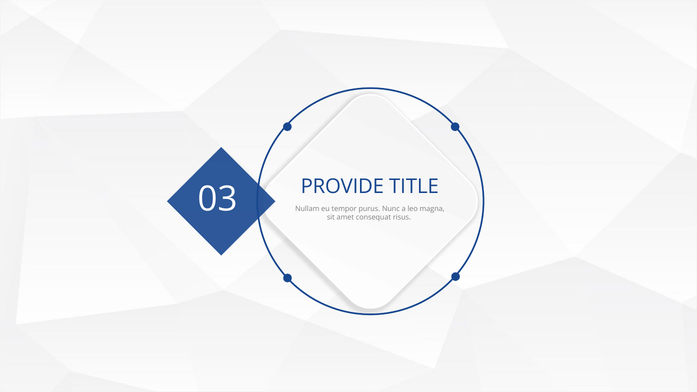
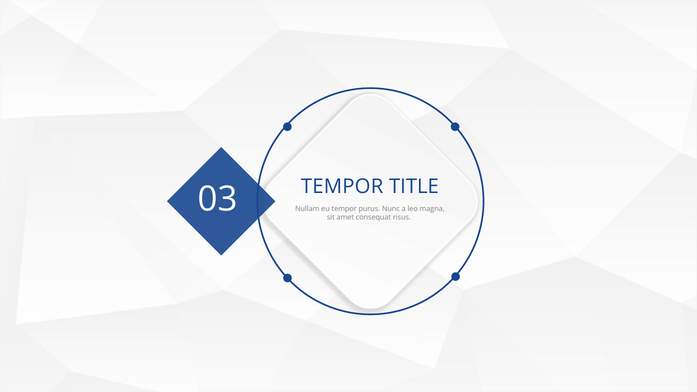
PROVIDE at (342, 187): PROVIDE -> TEMPOR
